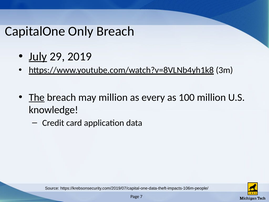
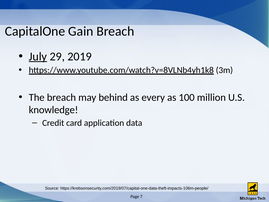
Only: Only -> Gain
The underline: present -> none
may million: million -> behind
